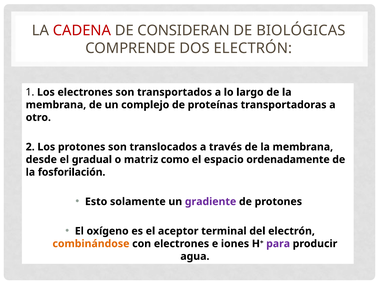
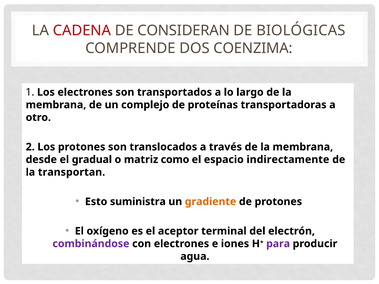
DOS ELECTRÓN: ELECTRÓN -> COENZIMA
ordenadamente: ordenadamente -> indirectamente
fosforilación: fosforilación -> transportan
solamente: solamente -> suministra
gradiente colour: purple -> orange
combinándose colour: orange -> purple
